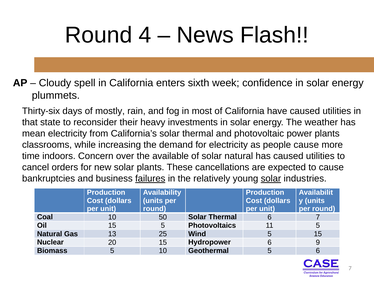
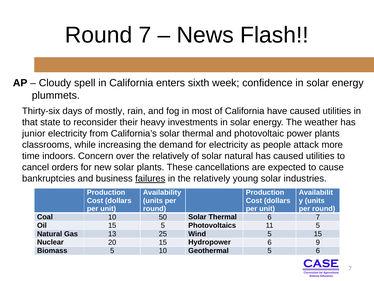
Round 4: 4 -> 7
mean: mean -> junior
people cause: cause -> attack
over the available: available -> relatively
solar at (271, 178) underline: present -> none
